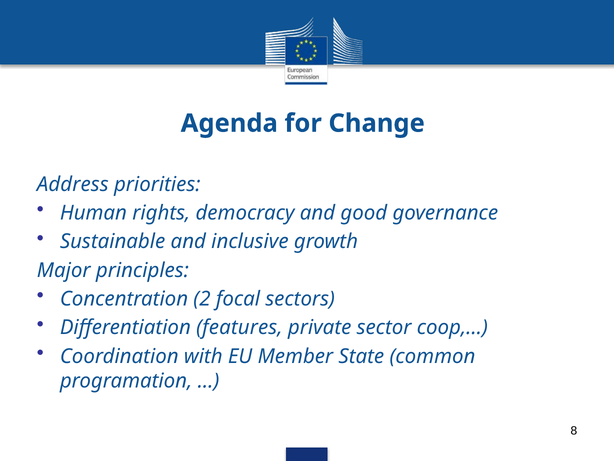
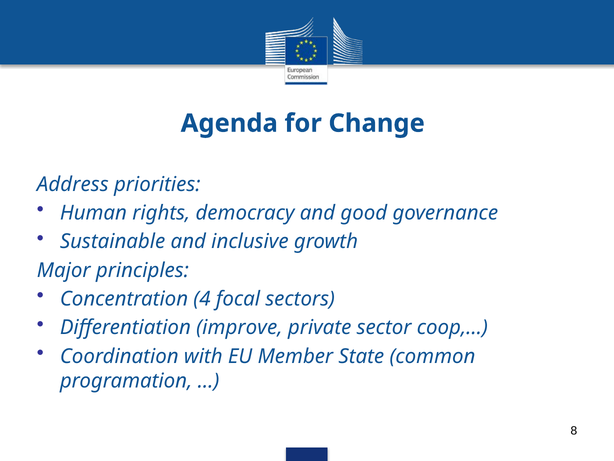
2: 2 -> 4
features: features -> improve
